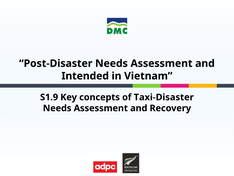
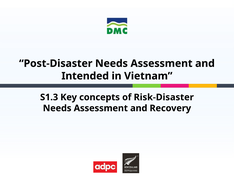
S1.9: S1.9 -> S1.3
Taxi-Disaster: Taxi-Disaster -> Risk-Disaster
